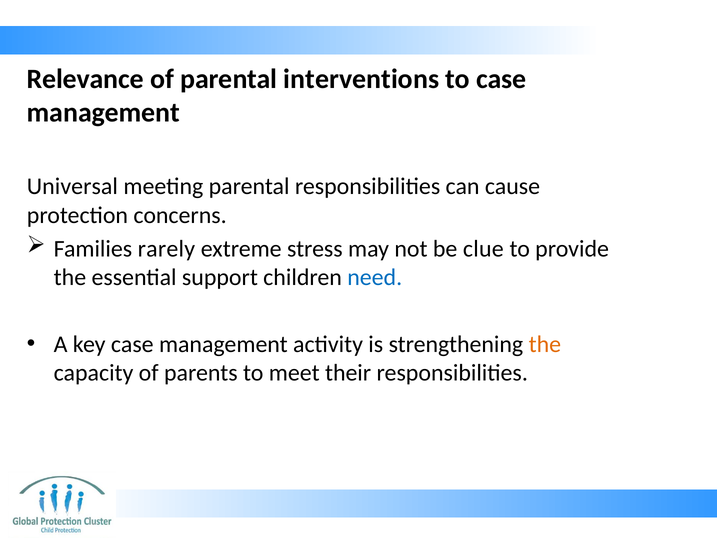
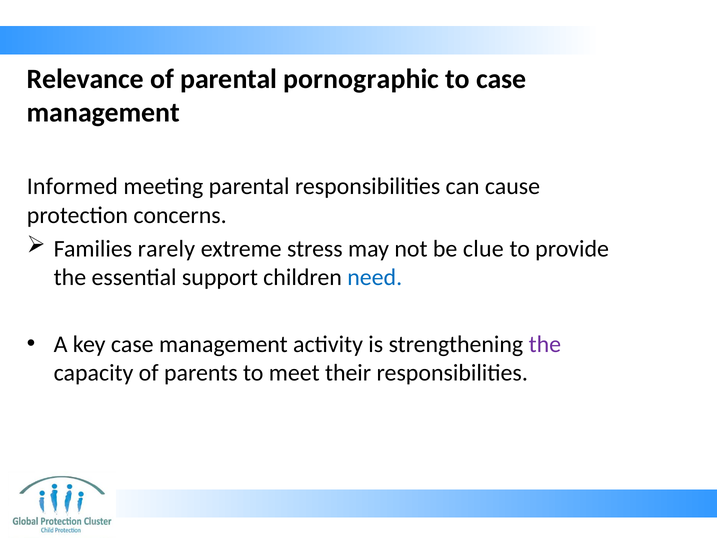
interventions: interventions -> pornographic
Universal: Universal -> Informed
the at (545, 344) colour: orange -> purple
